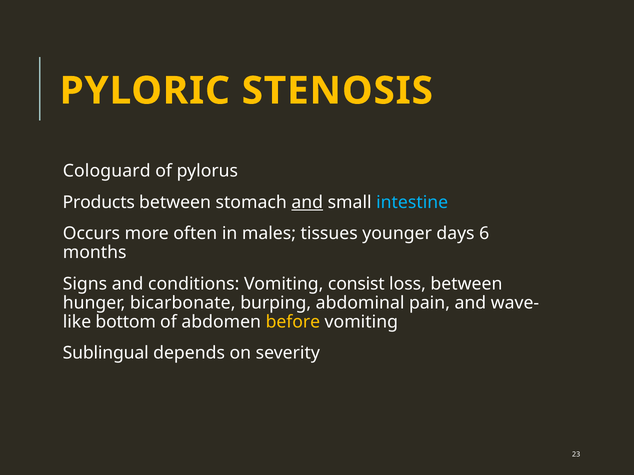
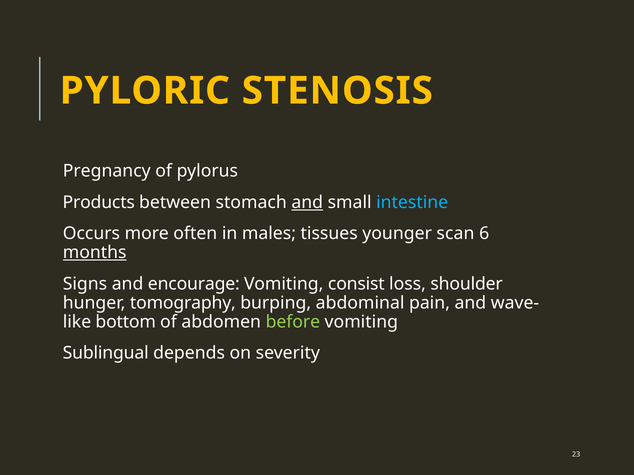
Cologuard: Cologuard -> Pregnancy
days: days -> scan
months underline: none -> present
conditions: conditions -> encourage
loss between: between -> shoulder
bicarbonate: bicarbonate -> tomography
before colour: yellow -> light green
